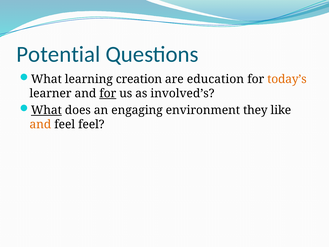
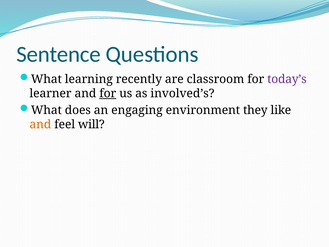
Potential: Potential -> Sentence
creation: creation -> recently
education: education -> classroom
today’s colour: orange -> purple
What at (46, 110) underline: present -> none
feel feel: feel -> will
